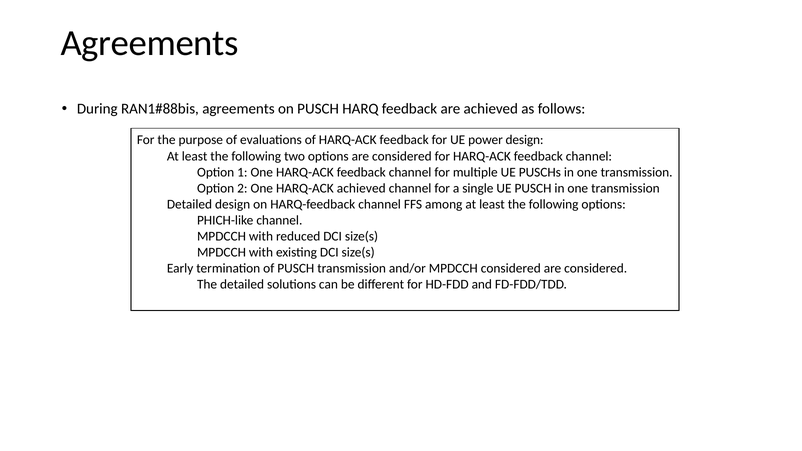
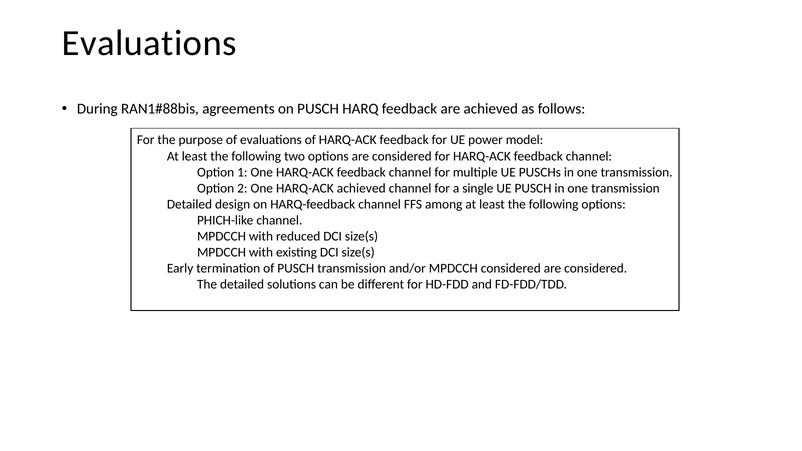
Agreements at (150, 43): Agreements -> Evaluations
power design: design -> model
